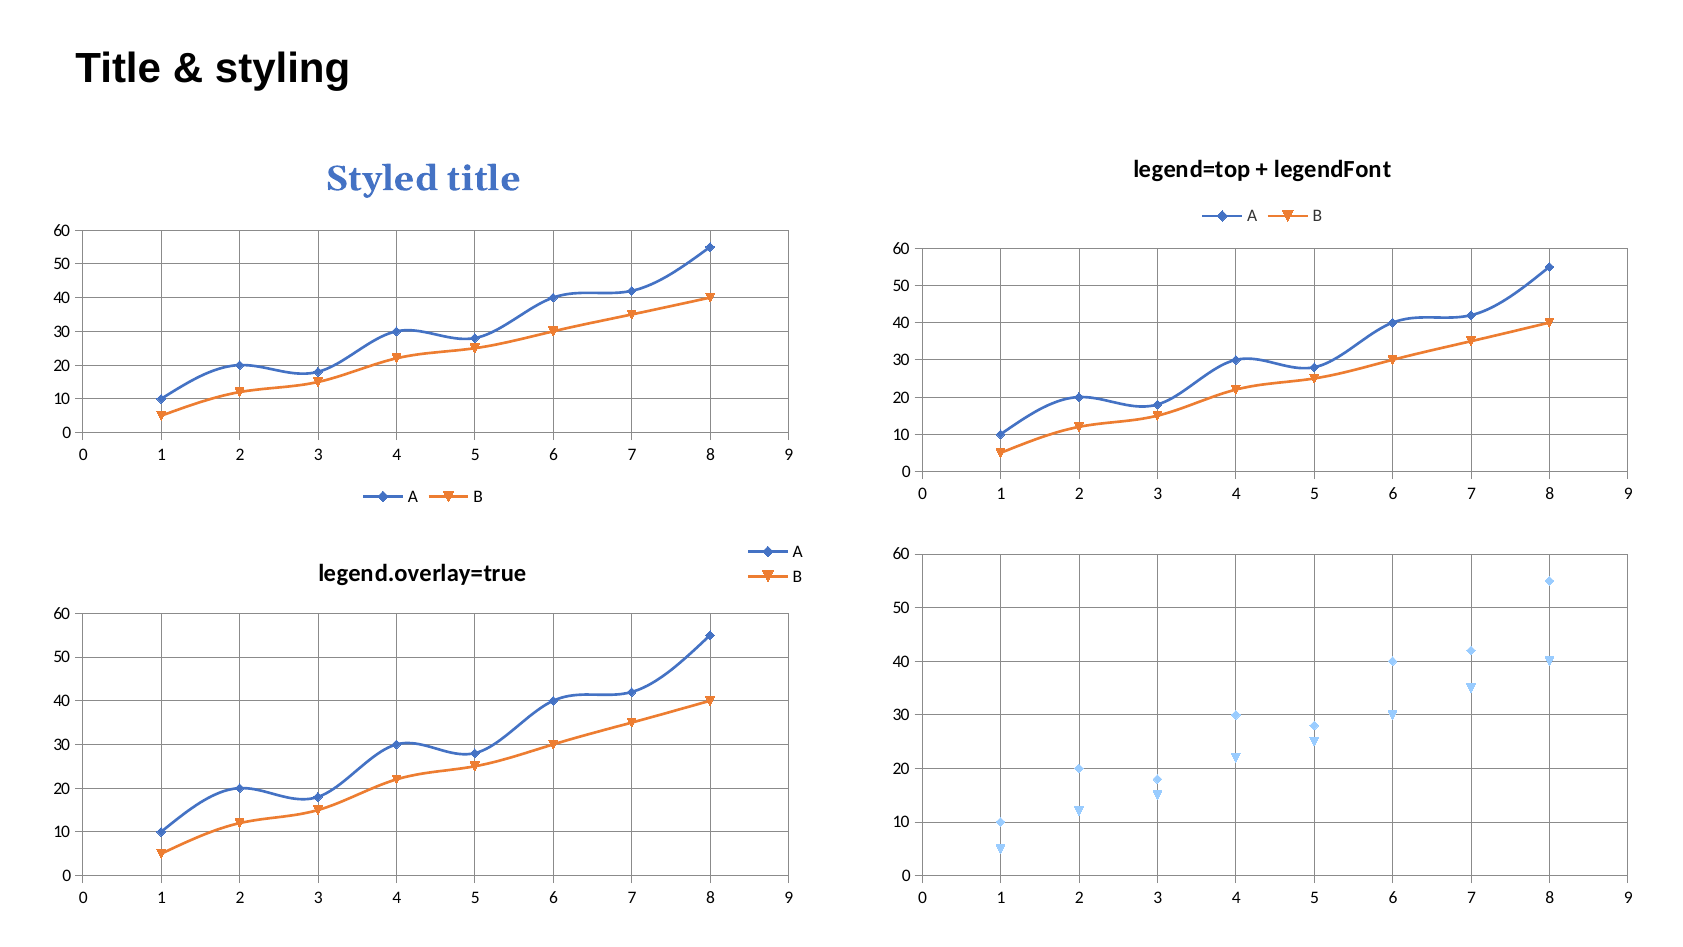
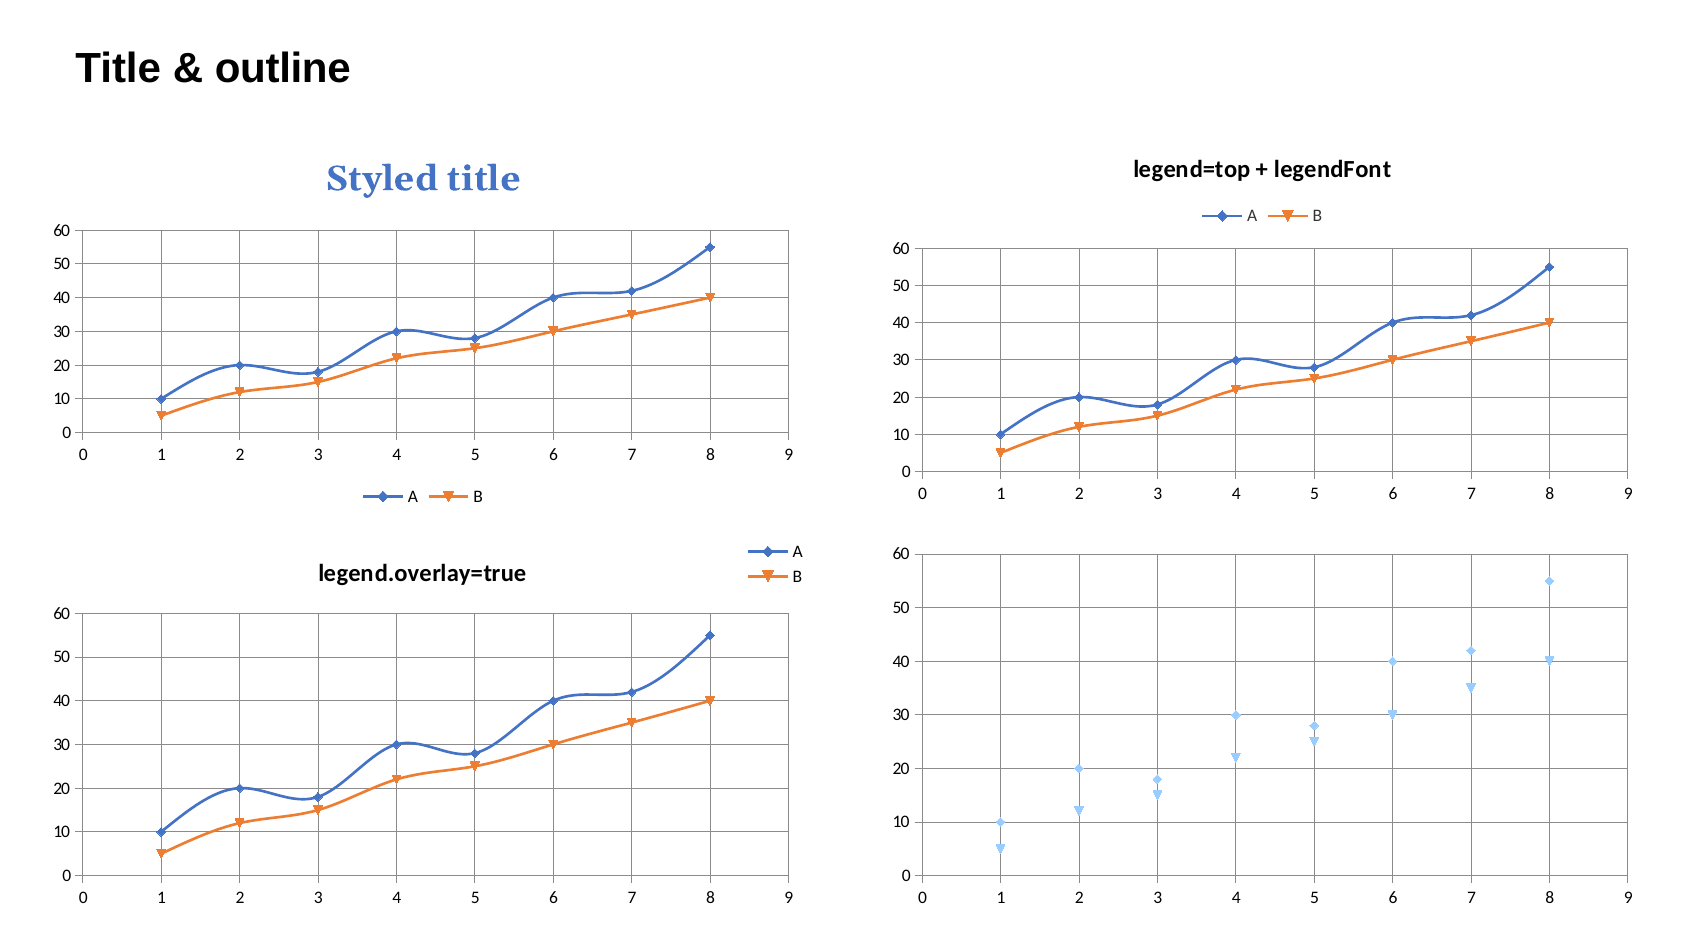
styling: styling -> outline
